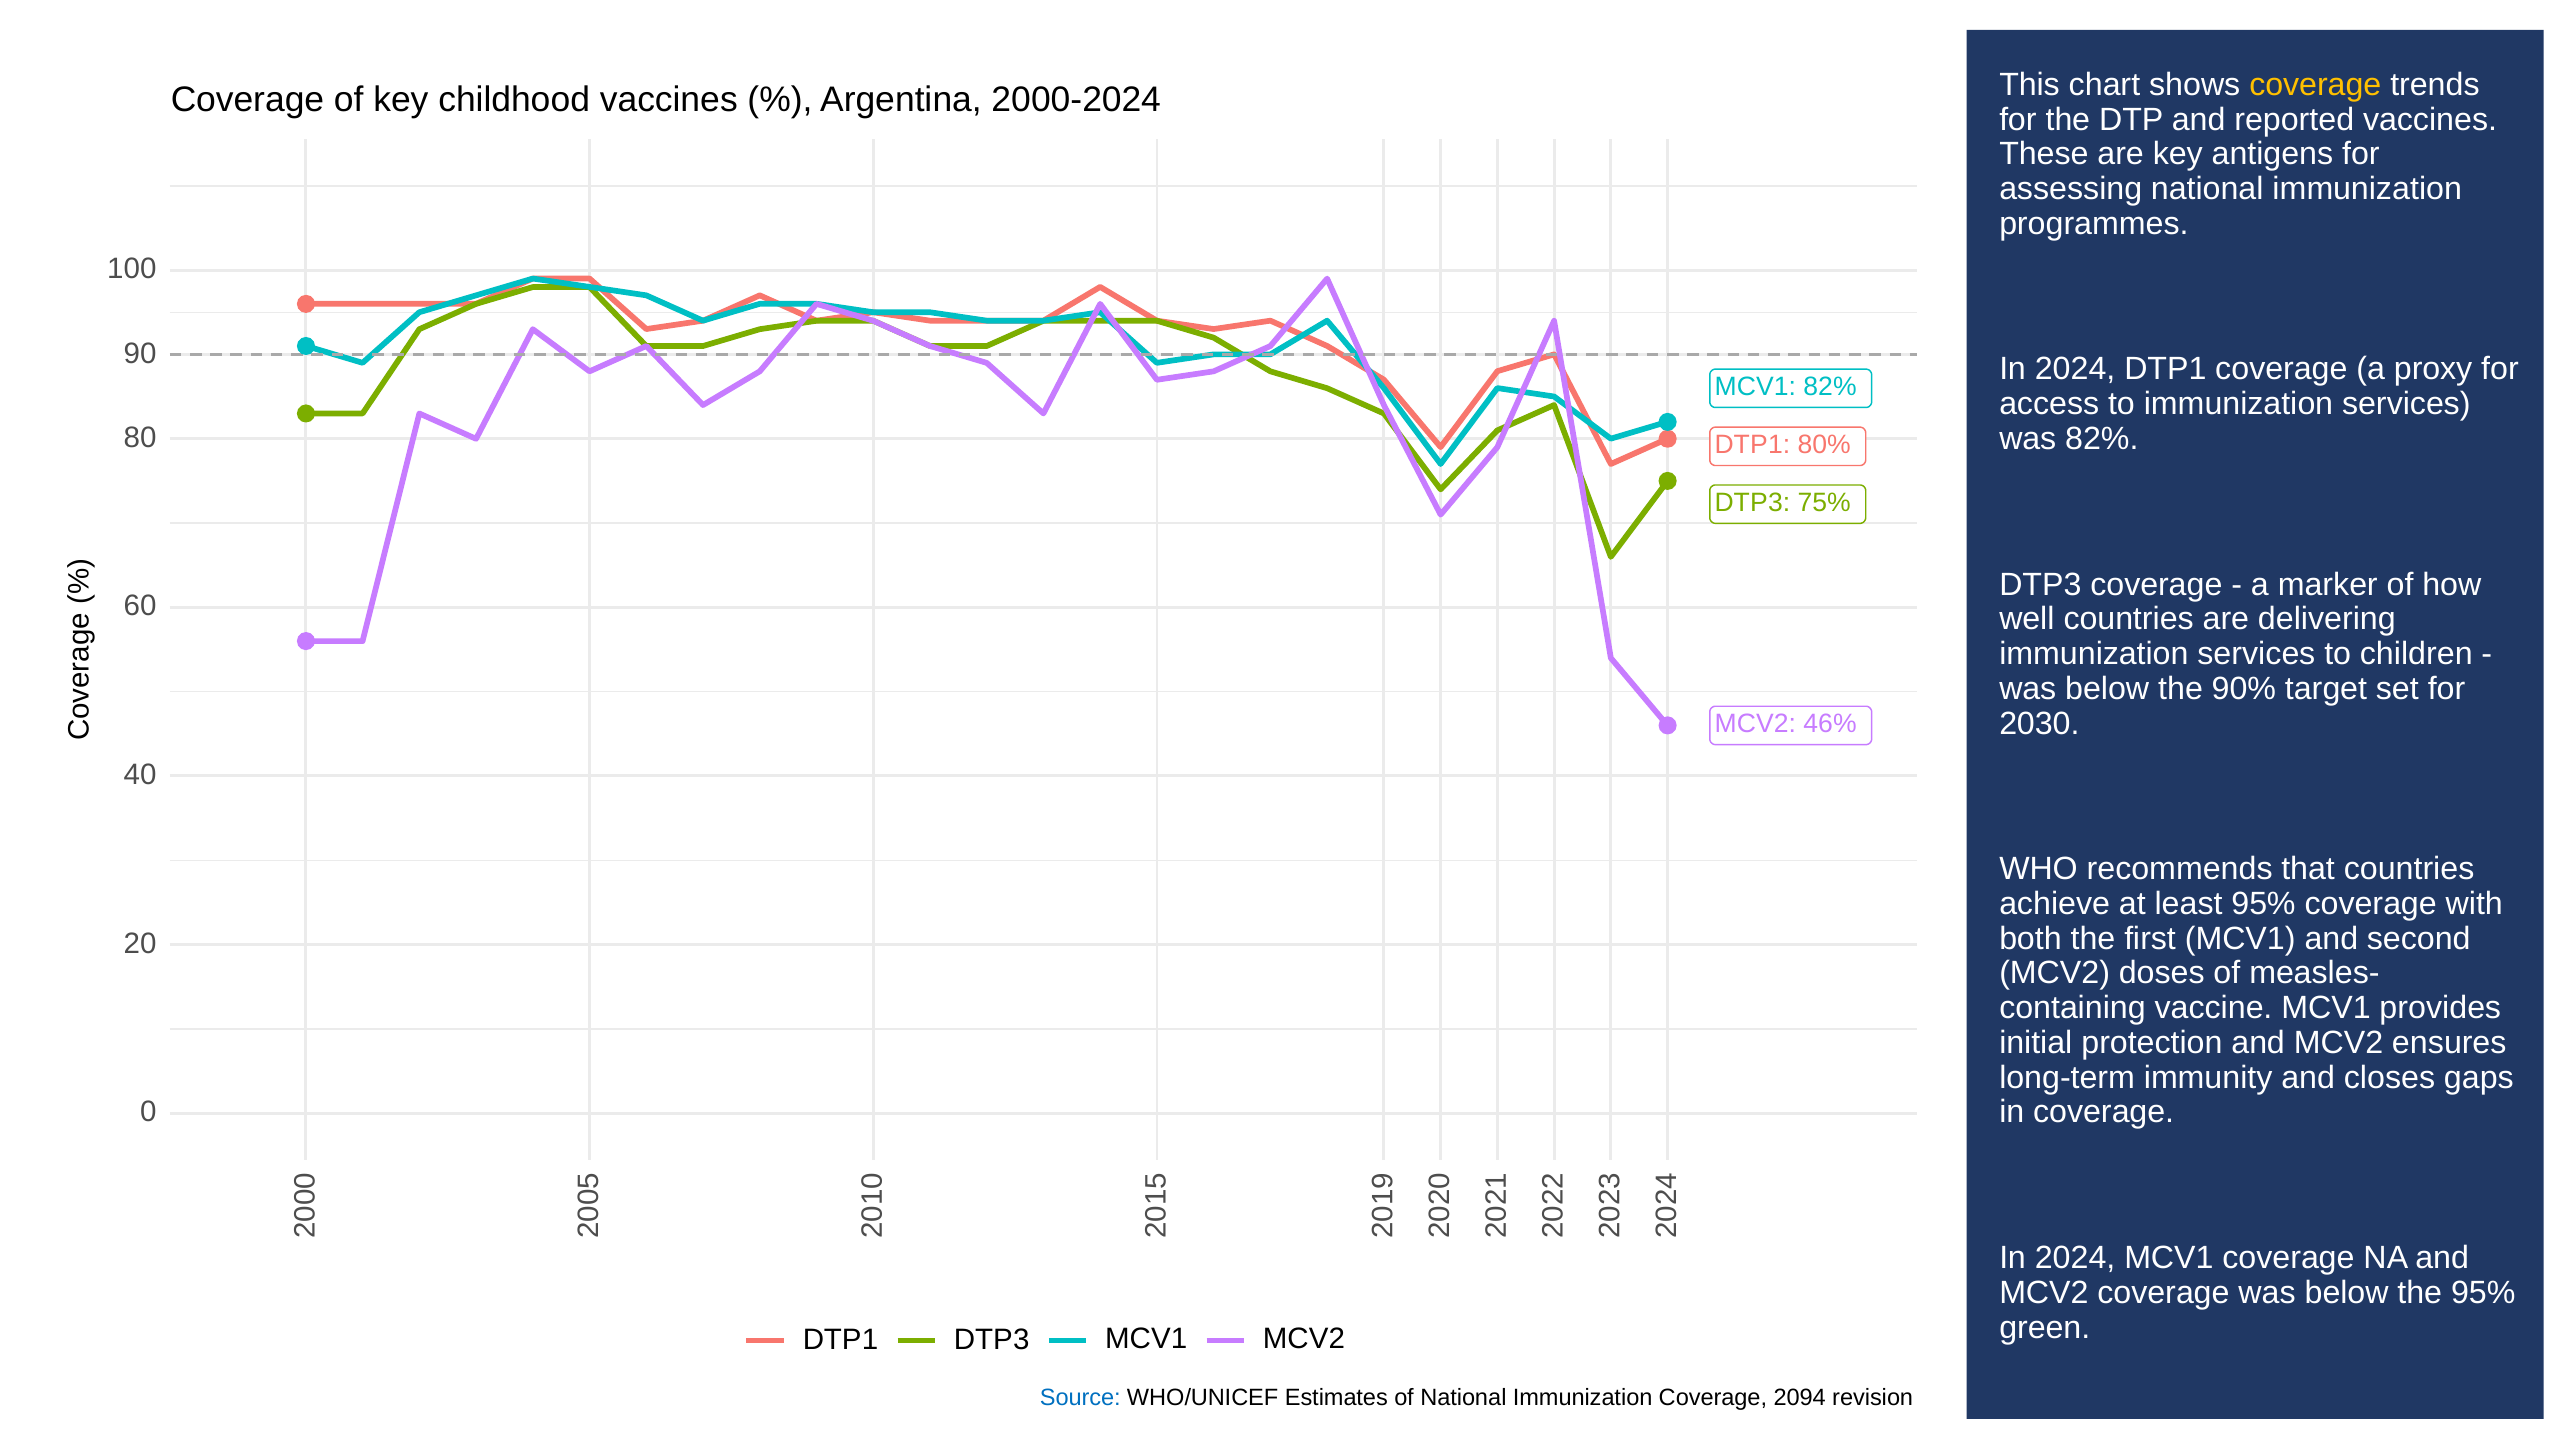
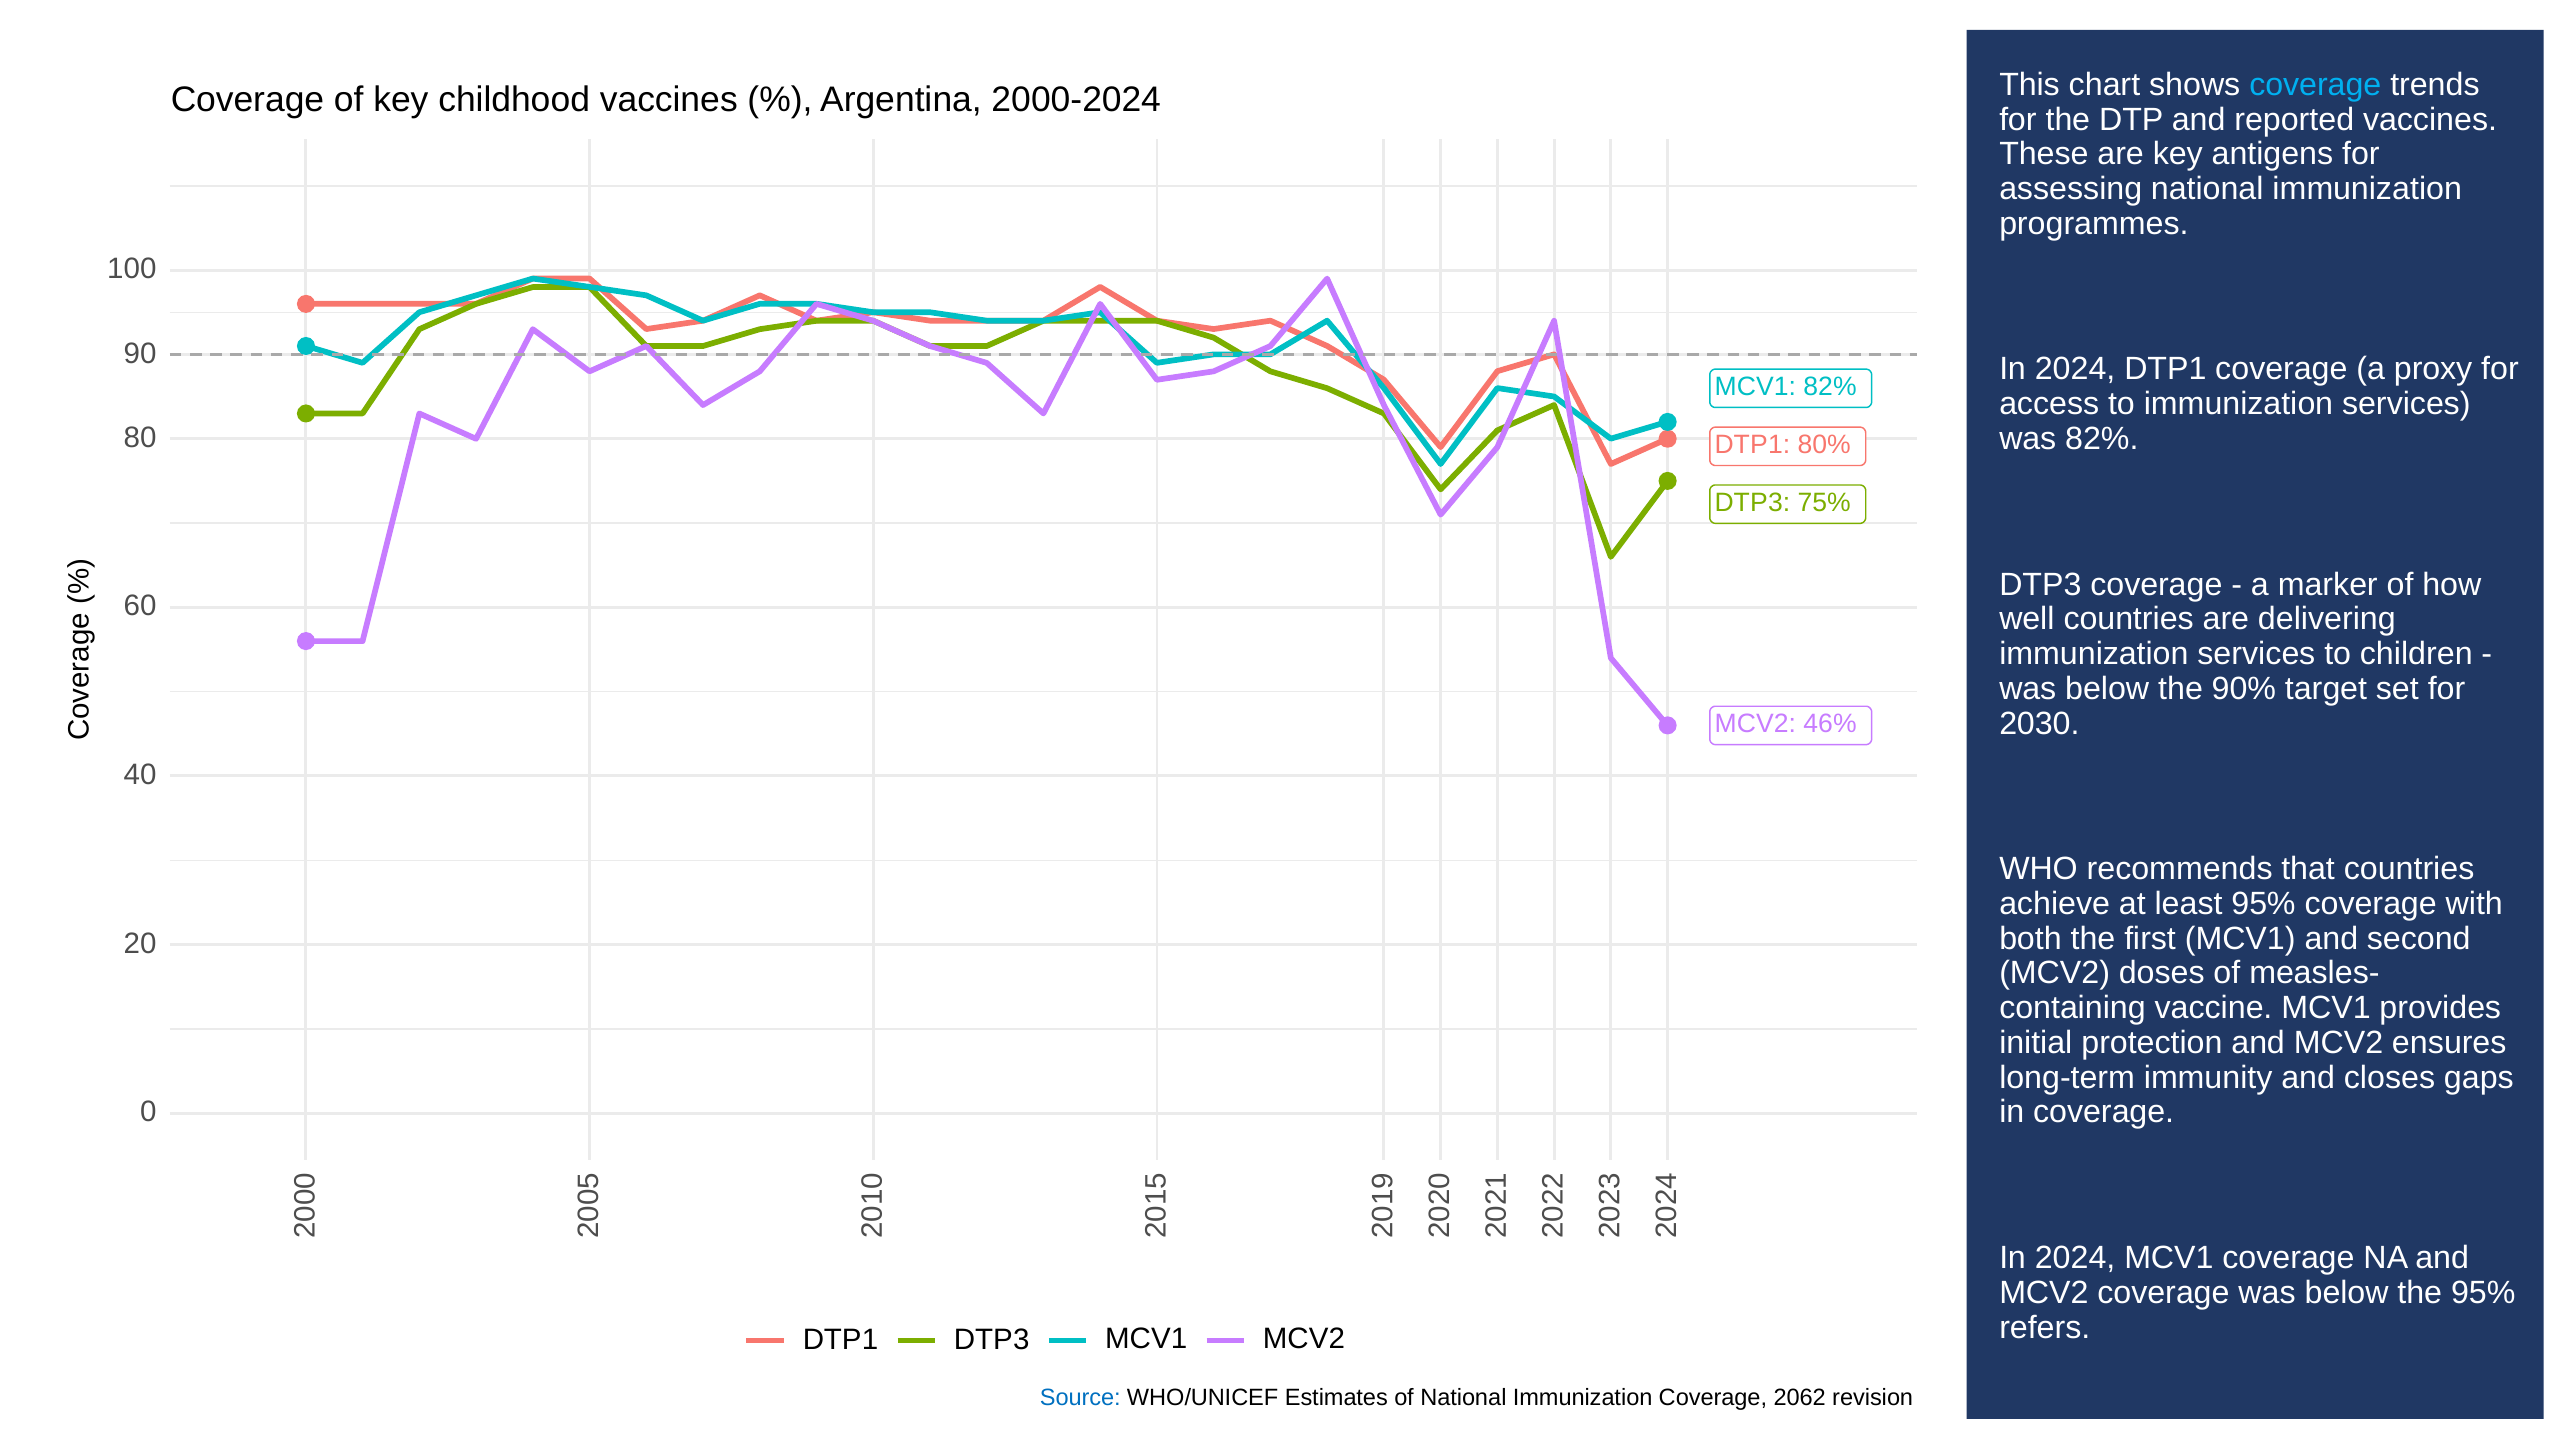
coverage at (2315, 85) colour: yellow -> light blue
green: green -> refers
2094: 2094 -> 2062
